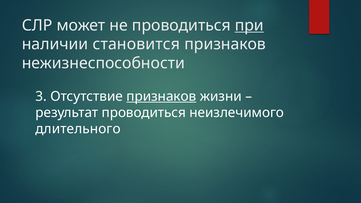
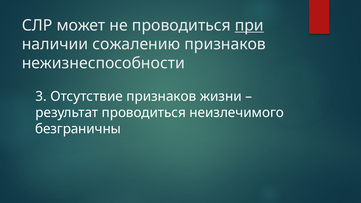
становится: становится -> сожалению
признаков at (161, 96) underline: present -> none
длительного: длительного -> безграничны
